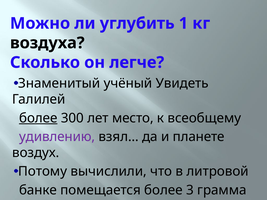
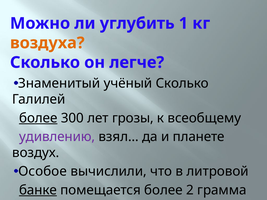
воздуха at (47, 43) colour: black -> orange
учёный Увидеть: Увидеть -> Сколько
место: место -> грозы
Потому: Потому -> Особое
банке underline: none -> present
3: 3 -> 2
